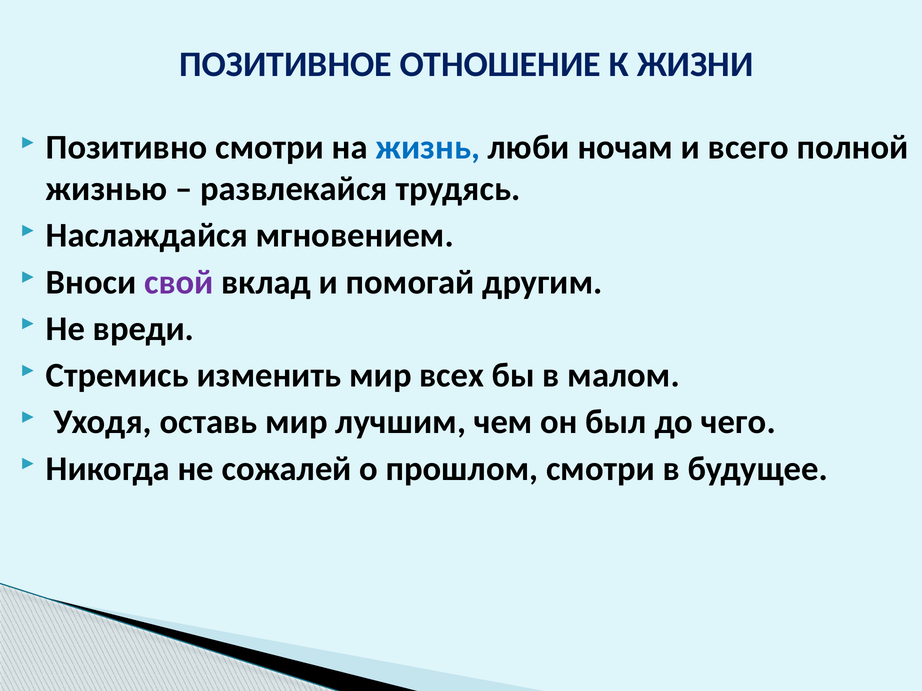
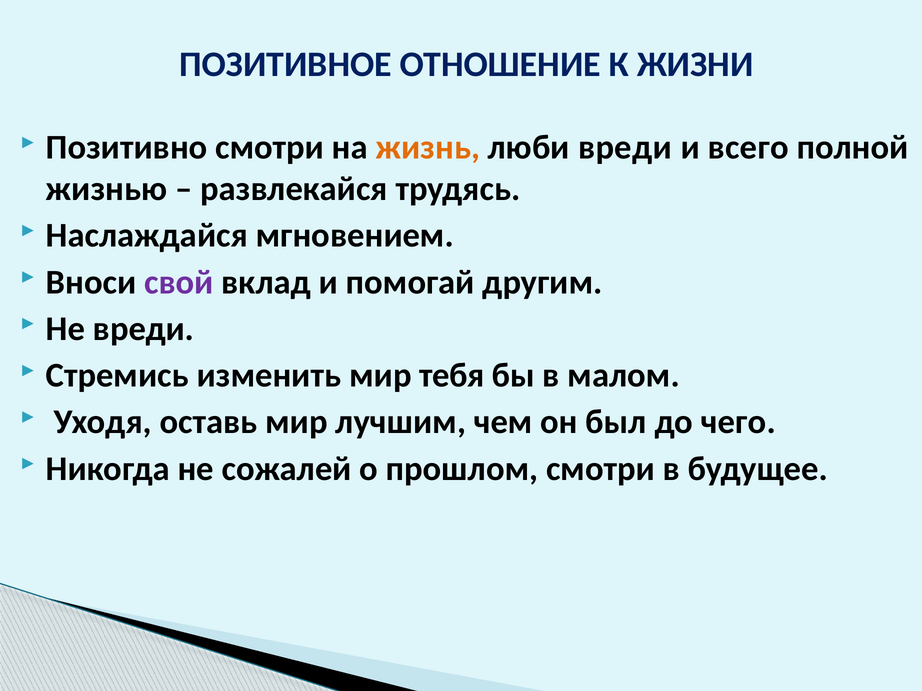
жизнь colour: blue -> orange
люби ночам: ночам -> вреди
всех: всех -> тебя
